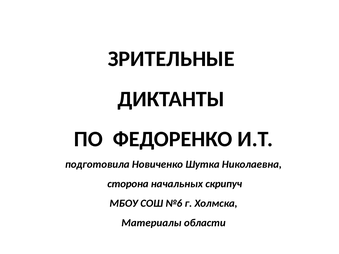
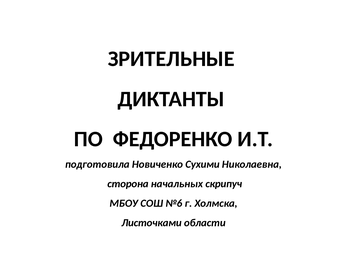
Шутка: Шутка -> Сухими
Материалы: Материалы -> Листочками
